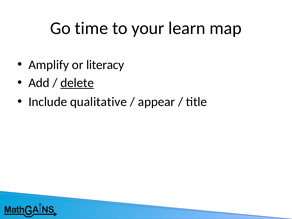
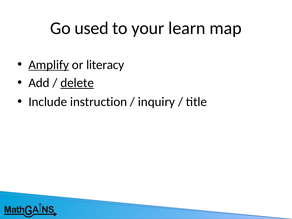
time: time -> used
Amplify underline: none -> present
qualitative: qualitative -> instruction
appear: appear -> inquiry
